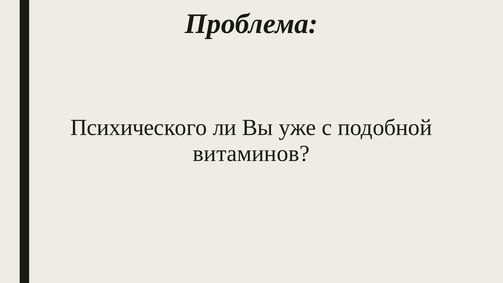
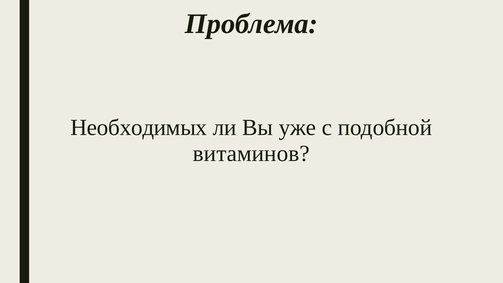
Психического: Психического -> Необходимых
